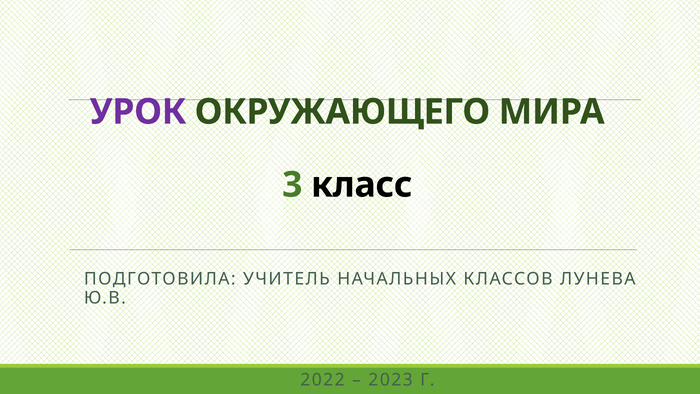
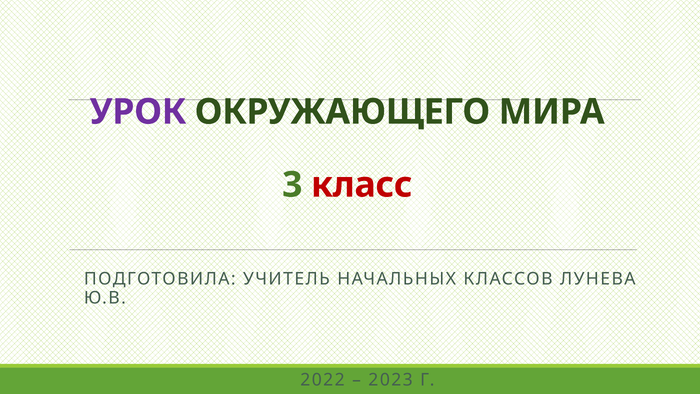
класс colour: black -> red
